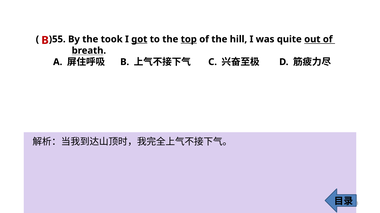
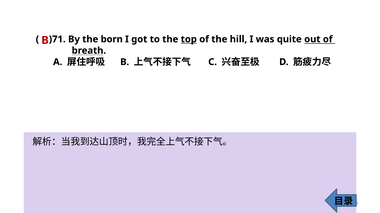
)55: )55 -> )71
took: took -> born
got underline: present -> none
